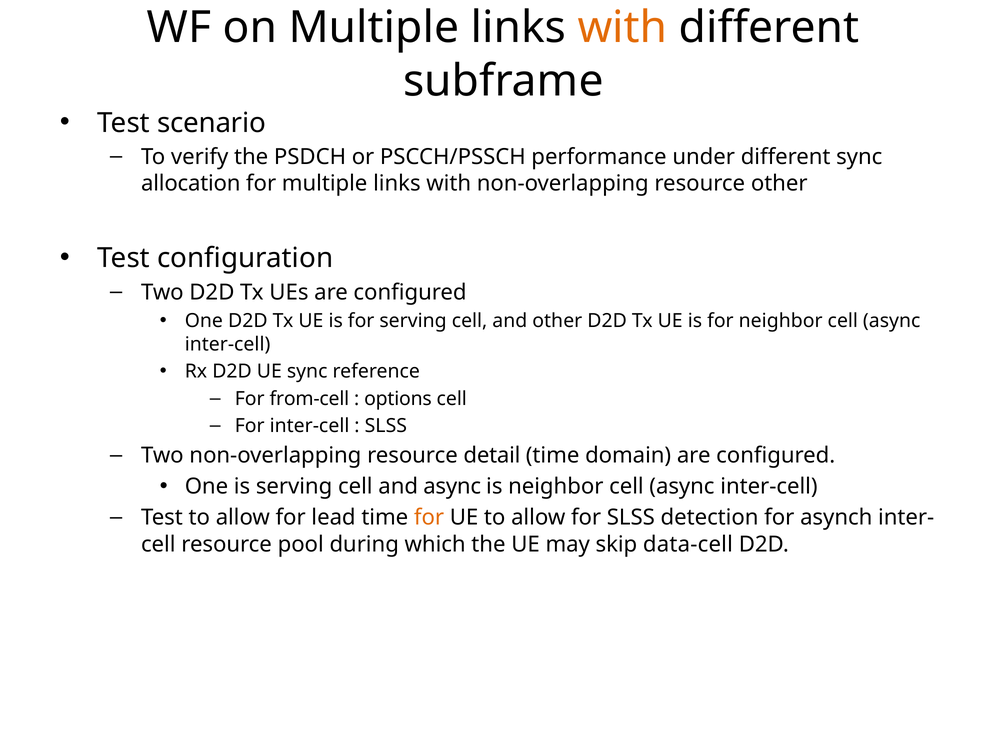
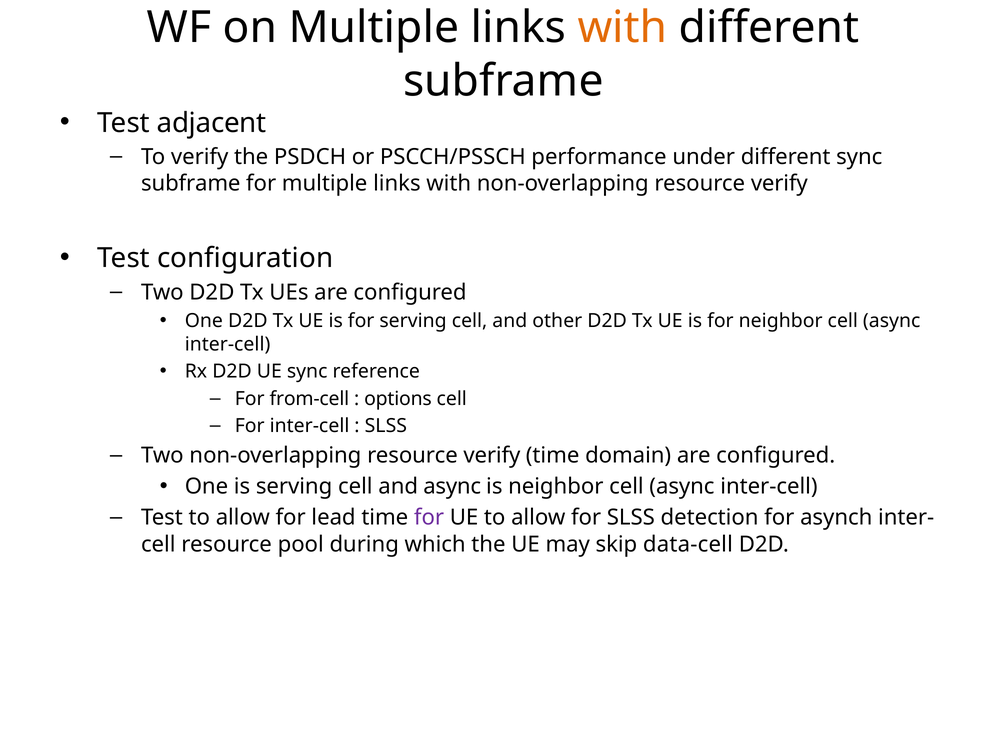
scenario: scenario -> adjacent
allocation at (191, 183): allocation -> subframe
with non-overlapping resource other: other -> verify
Two non-overlapping resource detail: detail -> verify
for at (429, 518) colour: orange -> purple
